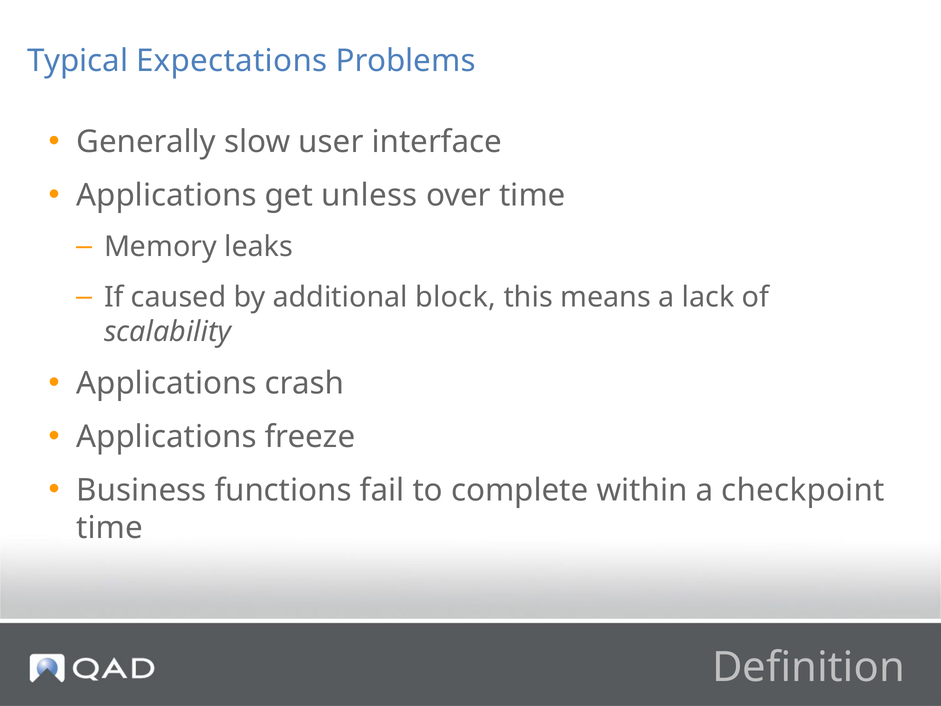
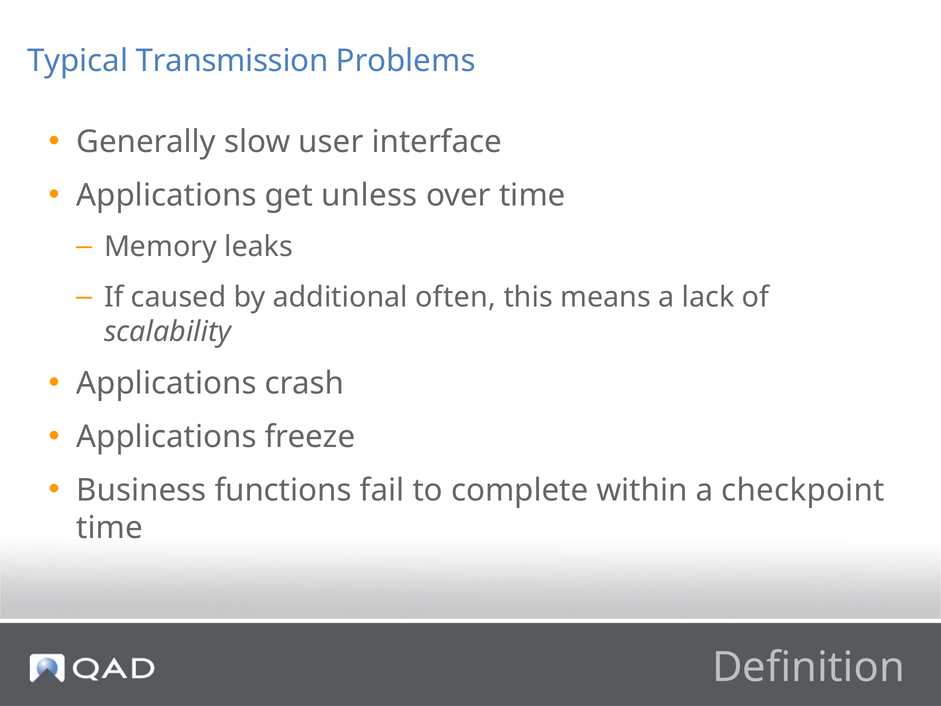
Expectations: Expectations -> Transmission
block: block -> often
